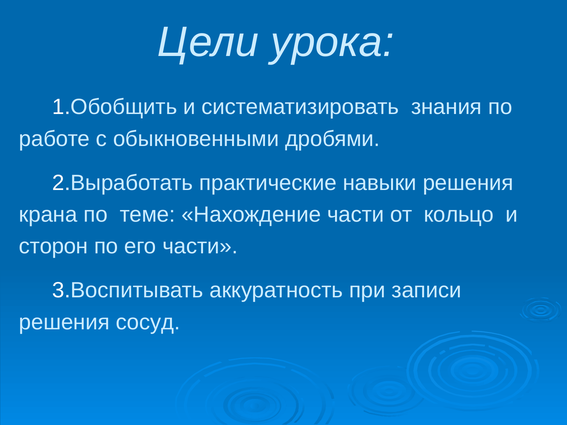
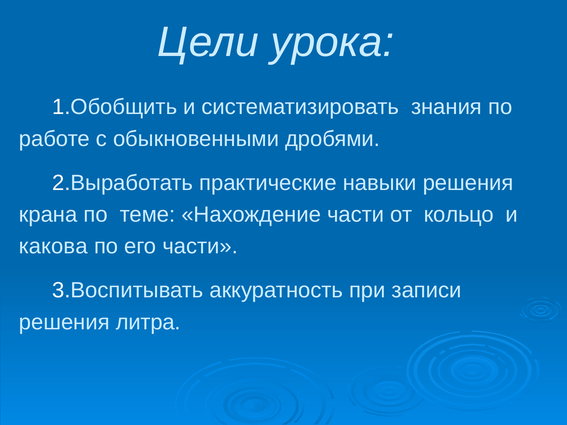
сторон: сторон -> какова
сосуд: сосуд -> литра
